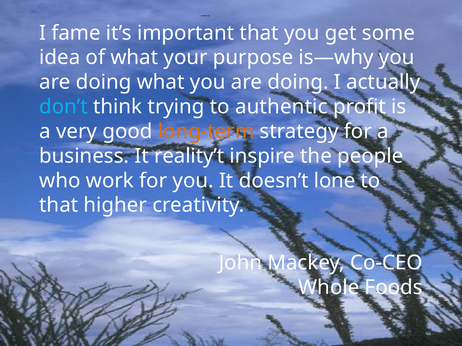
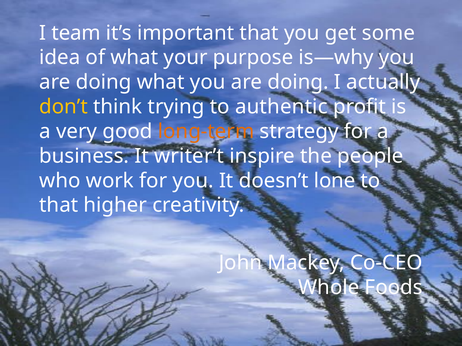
fame: fame -> team
don’t colour: light blue -> yellow
reality’t: reality’t -> writer’t
